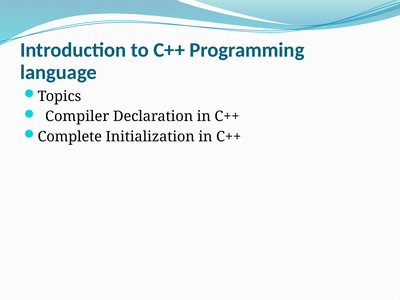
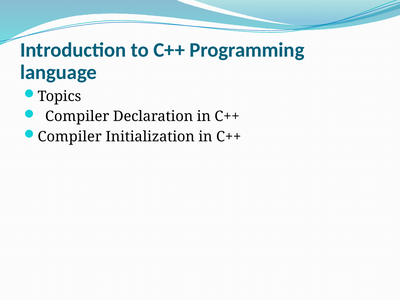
Complete at (70, 137): Complete -> Compiler
